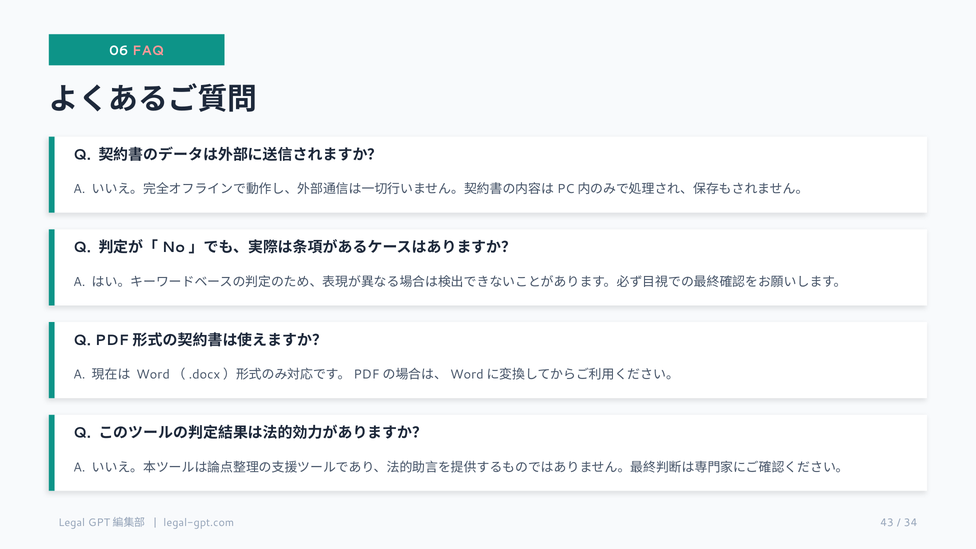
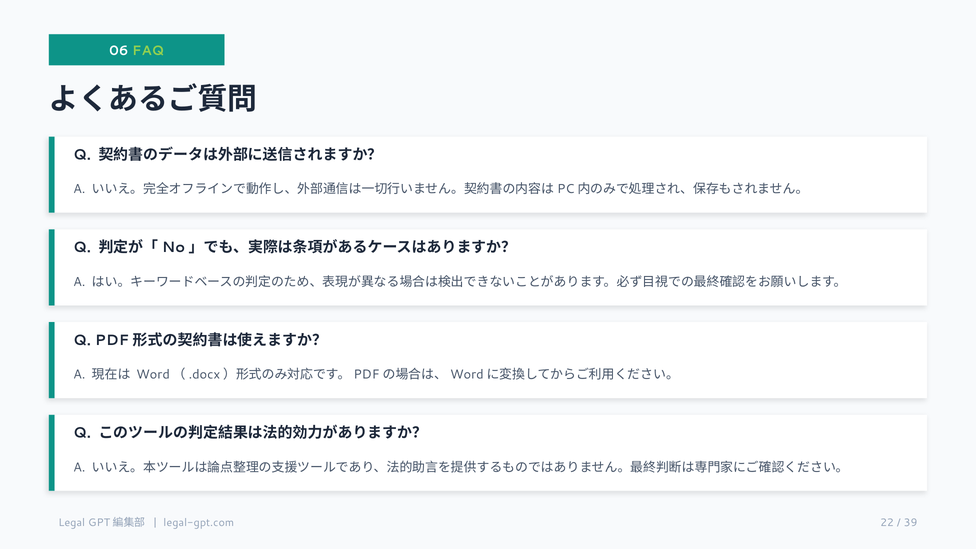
FAQ colour: pink -> light green
43: 43 -> 22
34: 34 -> 39
